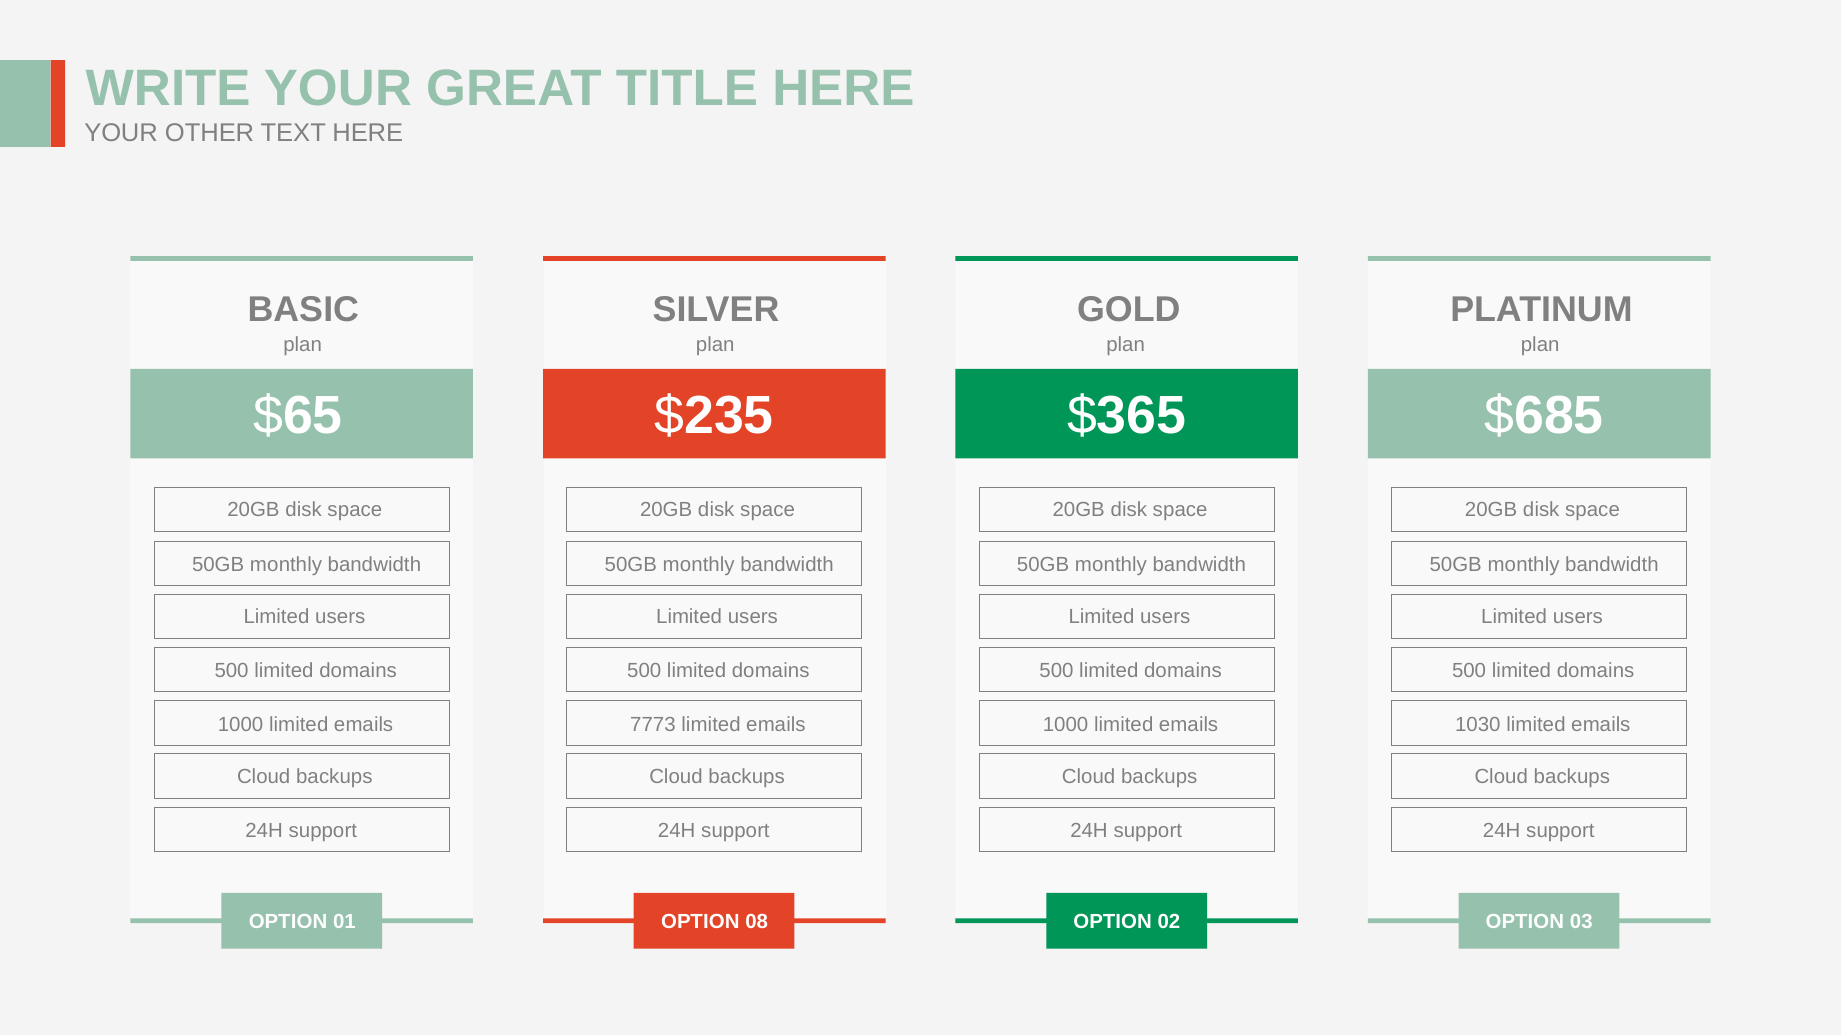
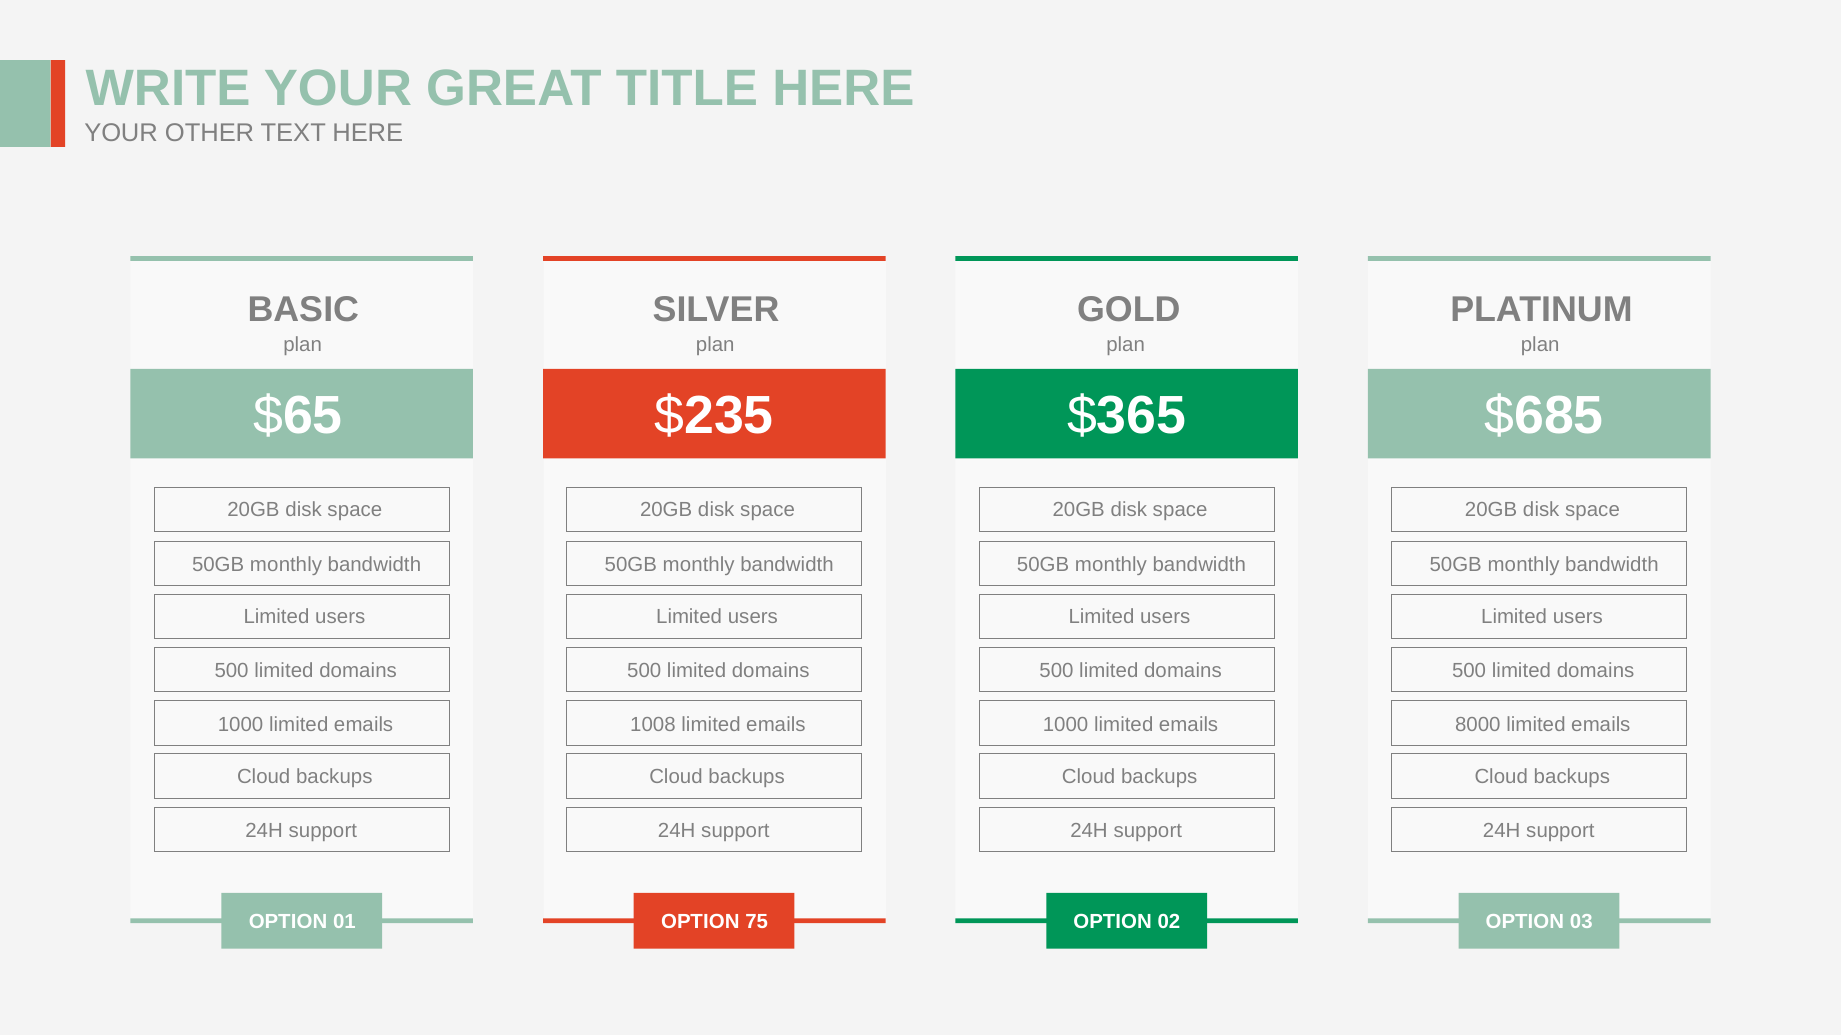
7773: 7773 -> 1008
1030: 1030 -> 8000
08: 08 -> 75
